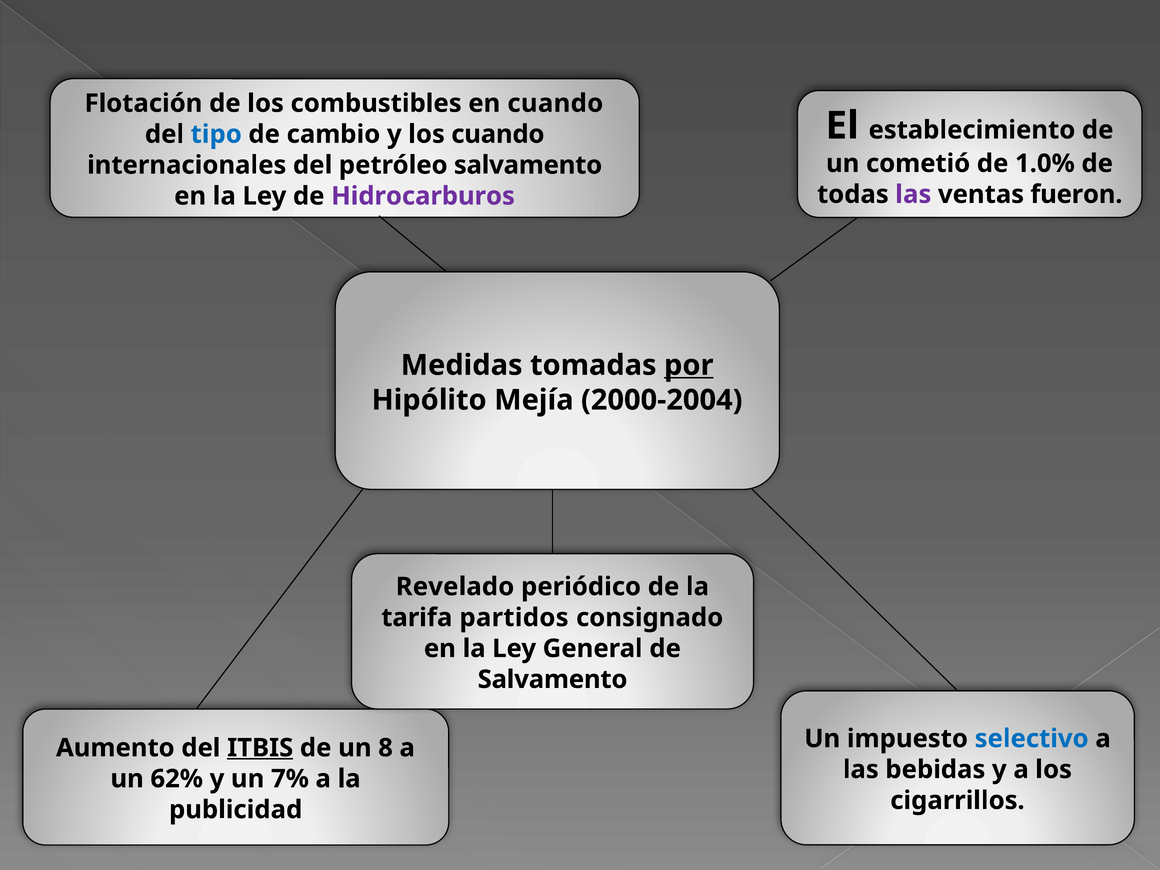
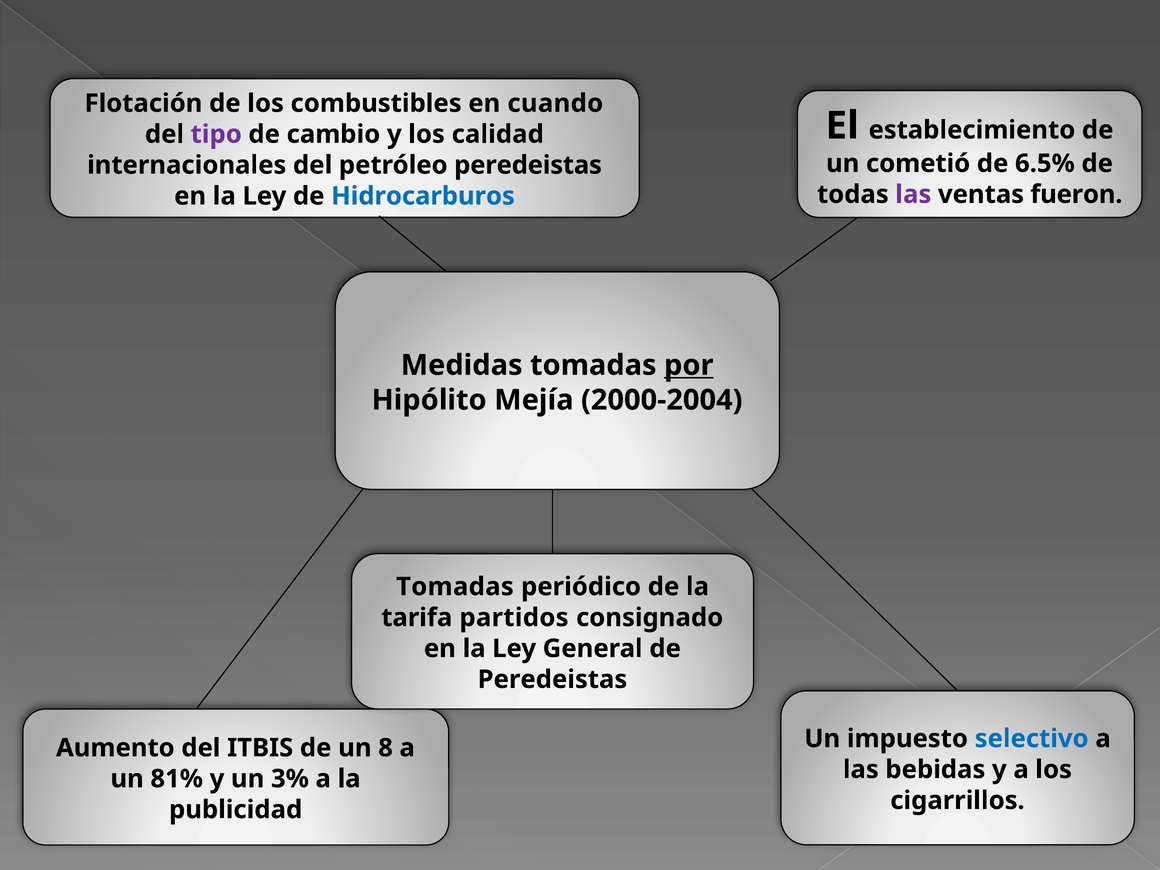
tipo colour: blue -> purple
los cuando: cuando -> calidad
1.0%: 1.0% -> 6.5%
petróleo salvamento: salvamento -> peredeistas
Hidrocarburos colour: purple -> blue
Revelado at (455, 587): Revelado -> Tomadas
Salvamento at (553, 679): Salvamento -> Peredeistas
ITBIS underline: present -> none
62%: 62% -> 81%
7%: 7% -> 3%
